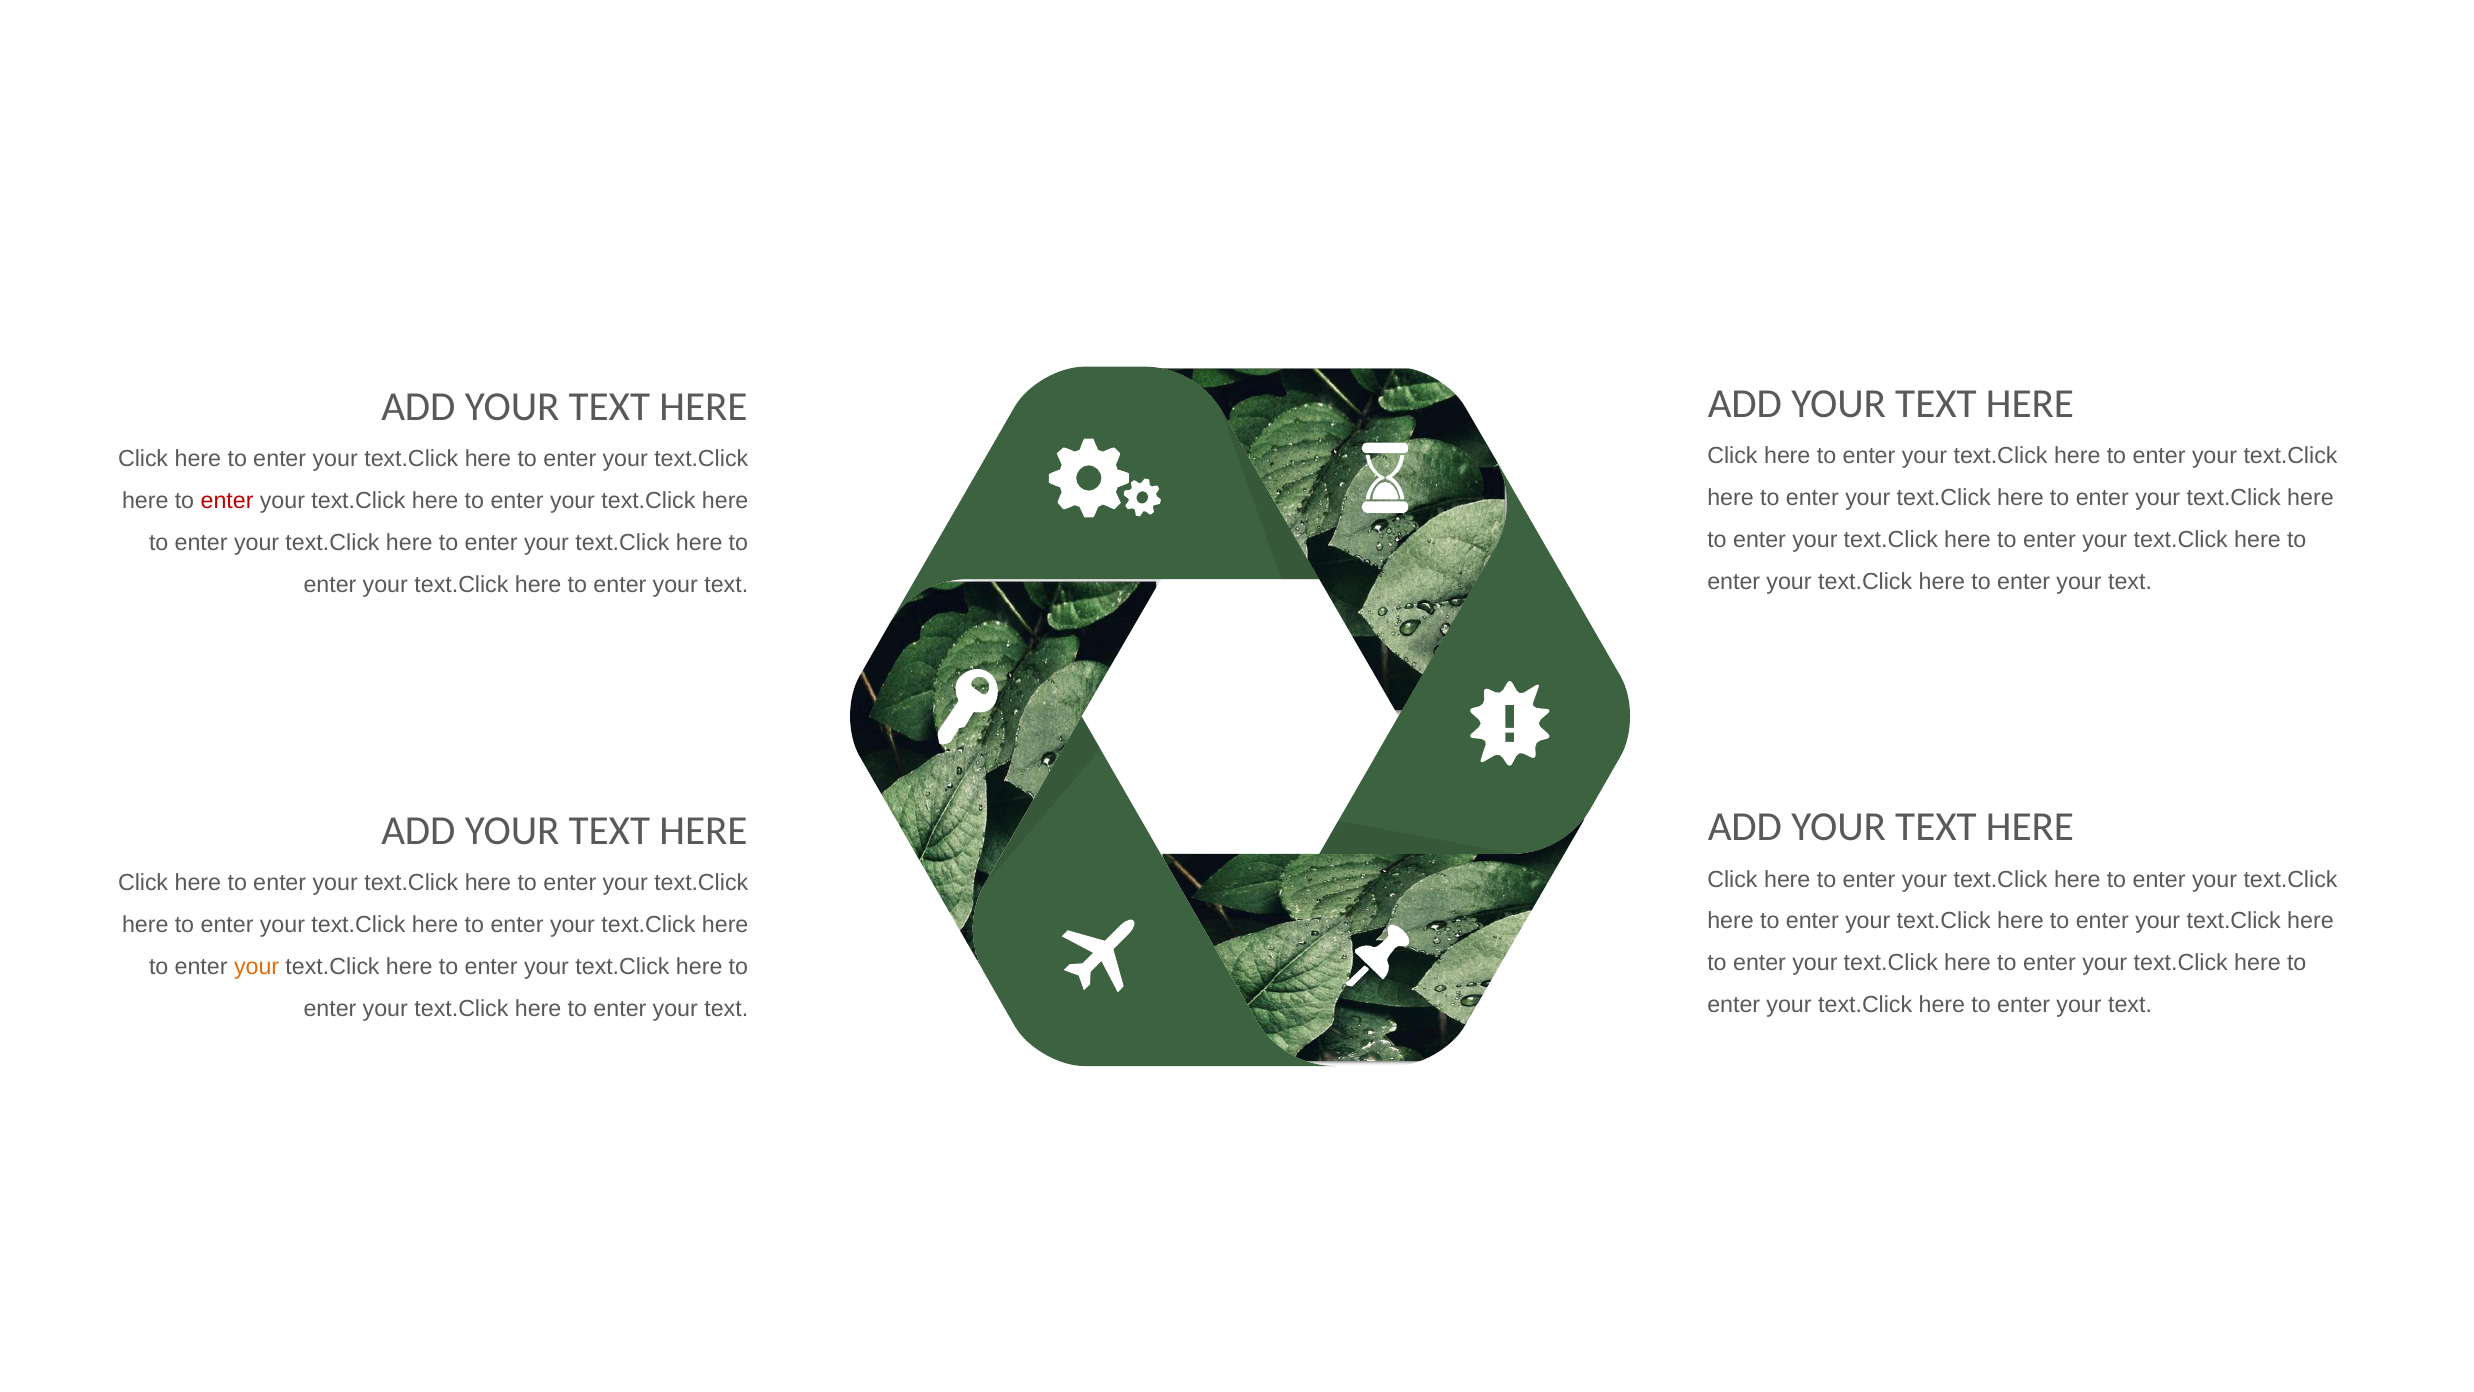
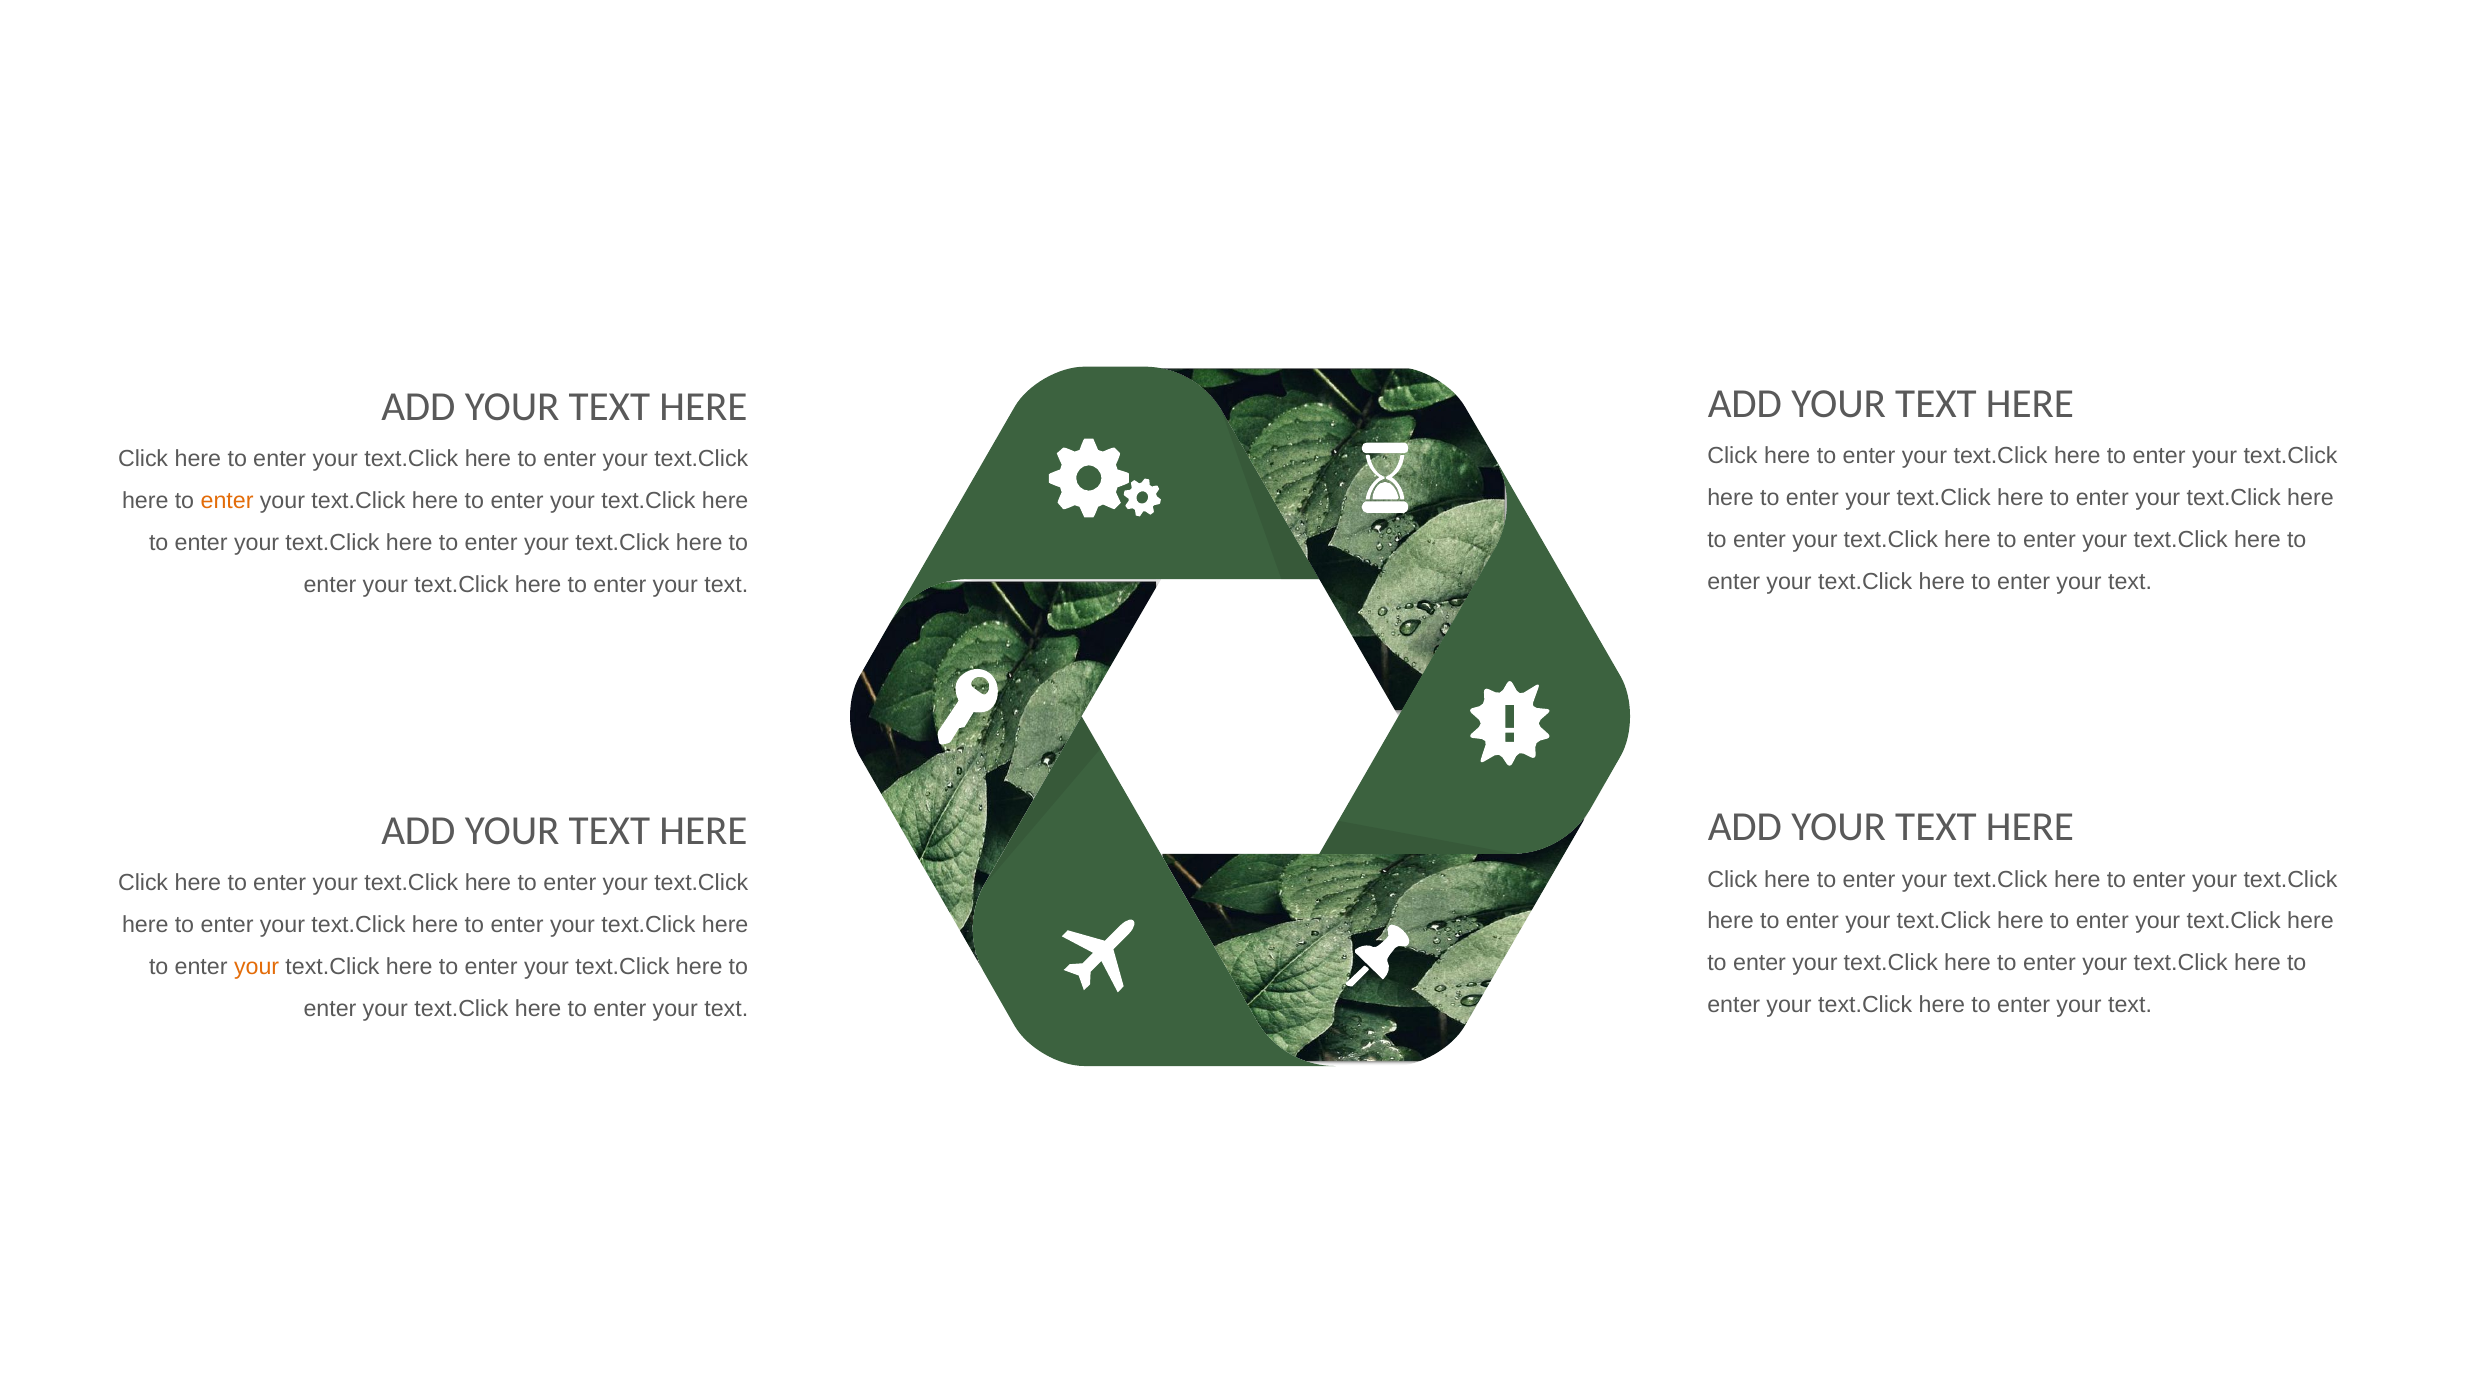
enter at (227, 501) colour: red -> orange
